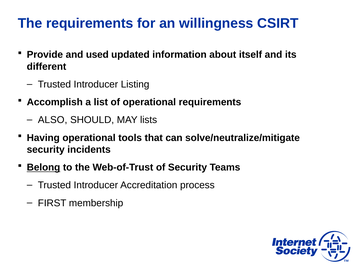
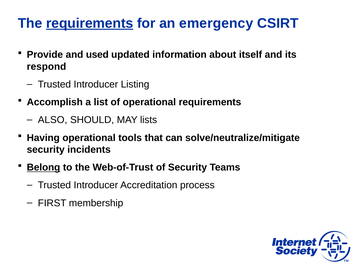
requirements at (90, 23) underline: none -> present
willingness: willingness -> emergency
different: different -> respond
